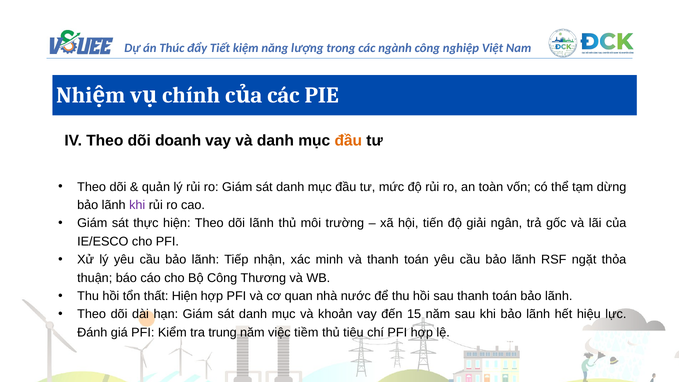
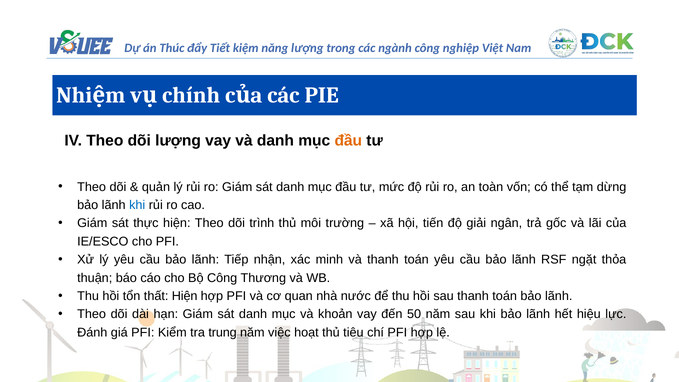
dõi doanh: doanh -> lượng
khi at (137, 205) colour: purple -> blue
dõi lãnh: lãnh -> trình
15: 15 -> 50
tiềm: tiềm -> hoạt
